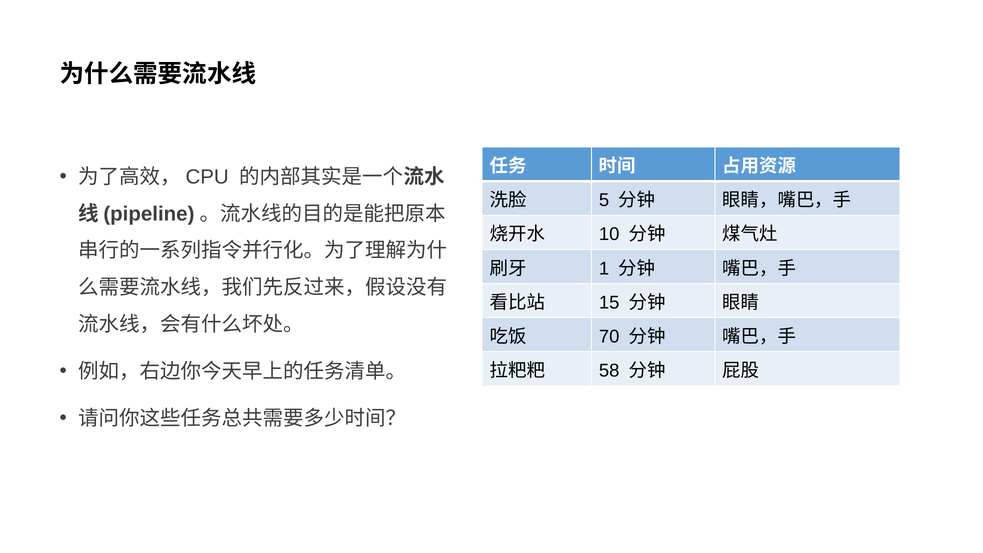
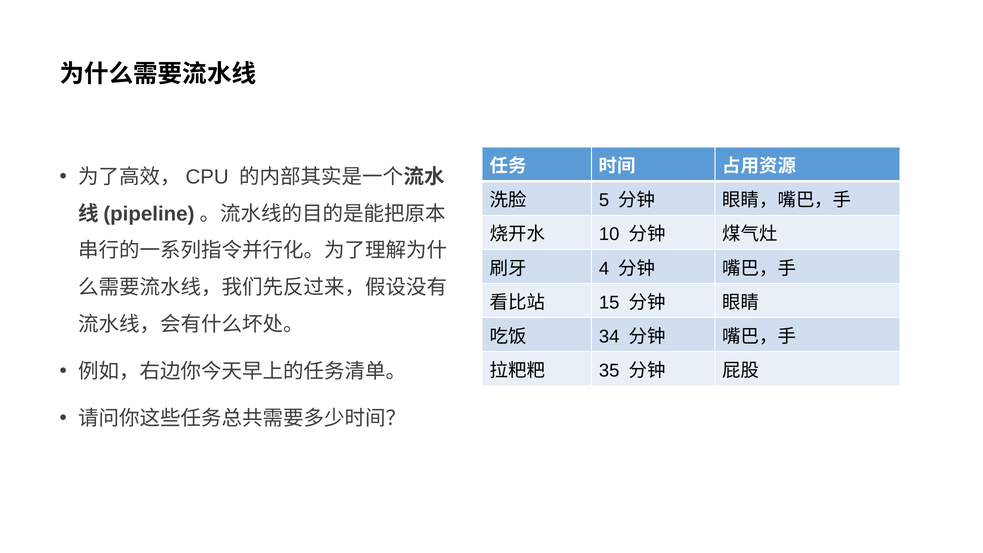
1: 1 -> 4
70: 70 -> 34
58: 58 -> 35
